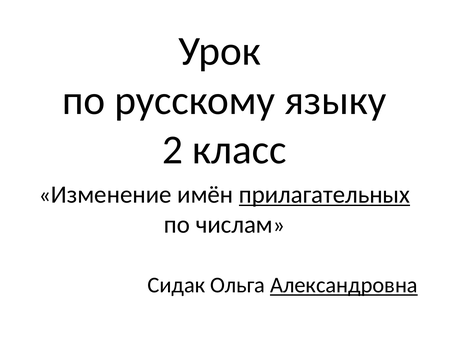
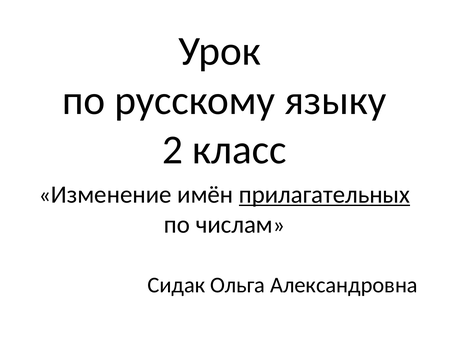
Александровна underline: present -> none
